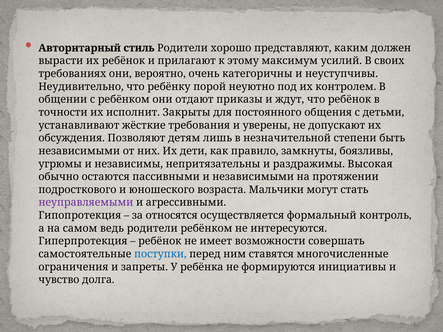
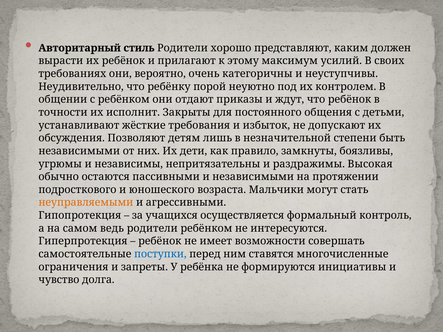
уверены: уверены -> избыток
неуправляемыми colour: purple -> orange
относятся: относятся -> учащихся
